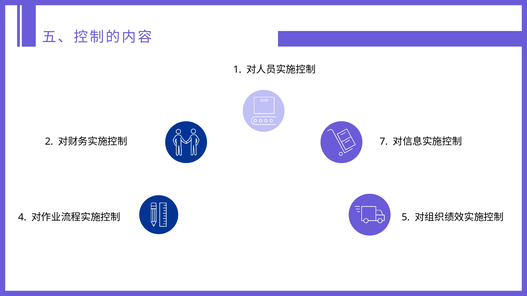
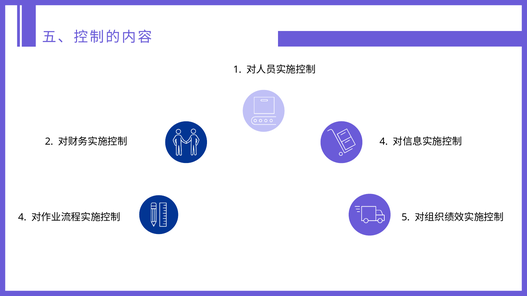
7 at (384, 142): 7 -> 4
